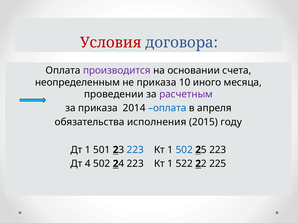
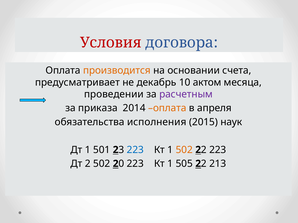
производится colour: purple -> orange
неопределенным: неопределенным -> предусматривает
не приказа: приказа -> декабрь
иного: иного -> актом
оплата at (167, 108) colour: blue -> orange
году: году -> наук
502 at (184, 150) colour: blue -> orange
5 at (204, 150): 5 -> 2
Дт 4: 4 -> 2
4 at (121, 164): 4 -> 0
522: 522 -> 505
225: 225 -> 213
